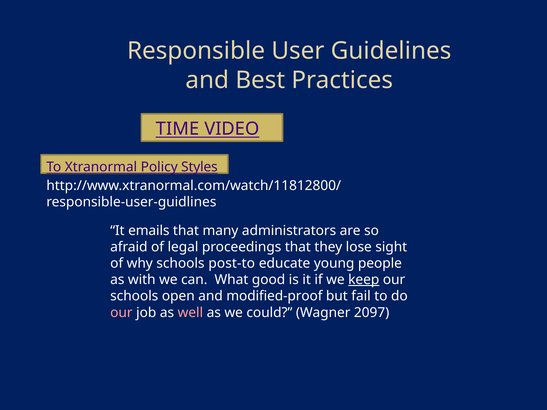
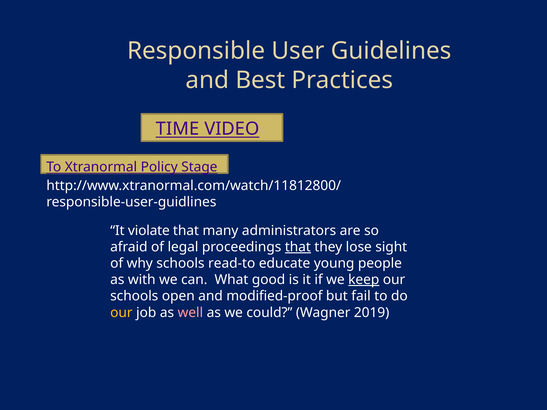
Styles: Styles -> Stage
emails: emails -> violate
that at (298, 247) underline: none -> present
post-to: post-to -> read-to
our at (121, 313) colour: pink -> yellow
2097: 2097 -> 2019
